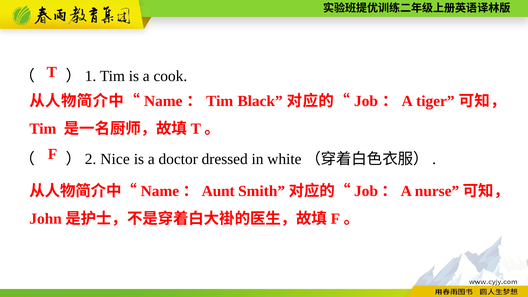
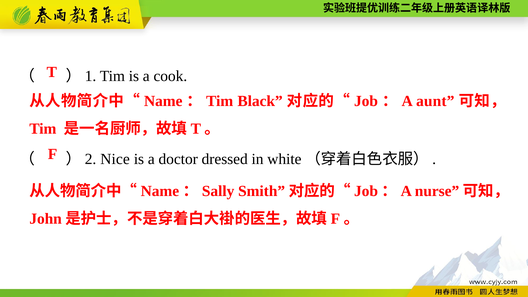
tiger: tiger -> aunt
Aunt: Aunt -> Sally
